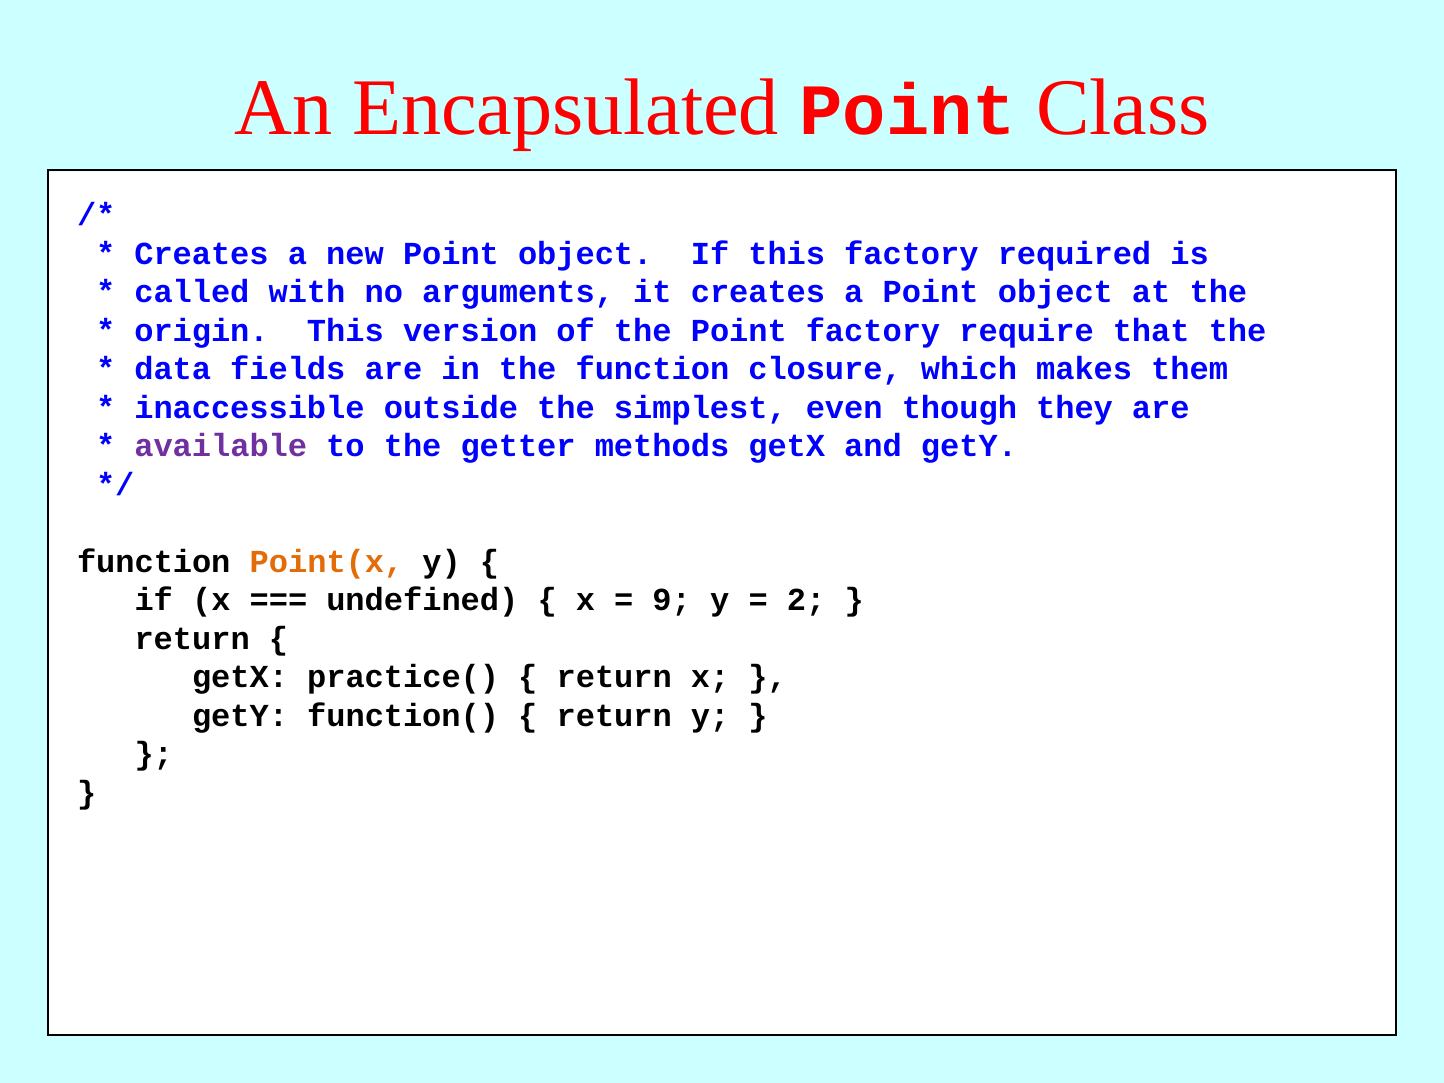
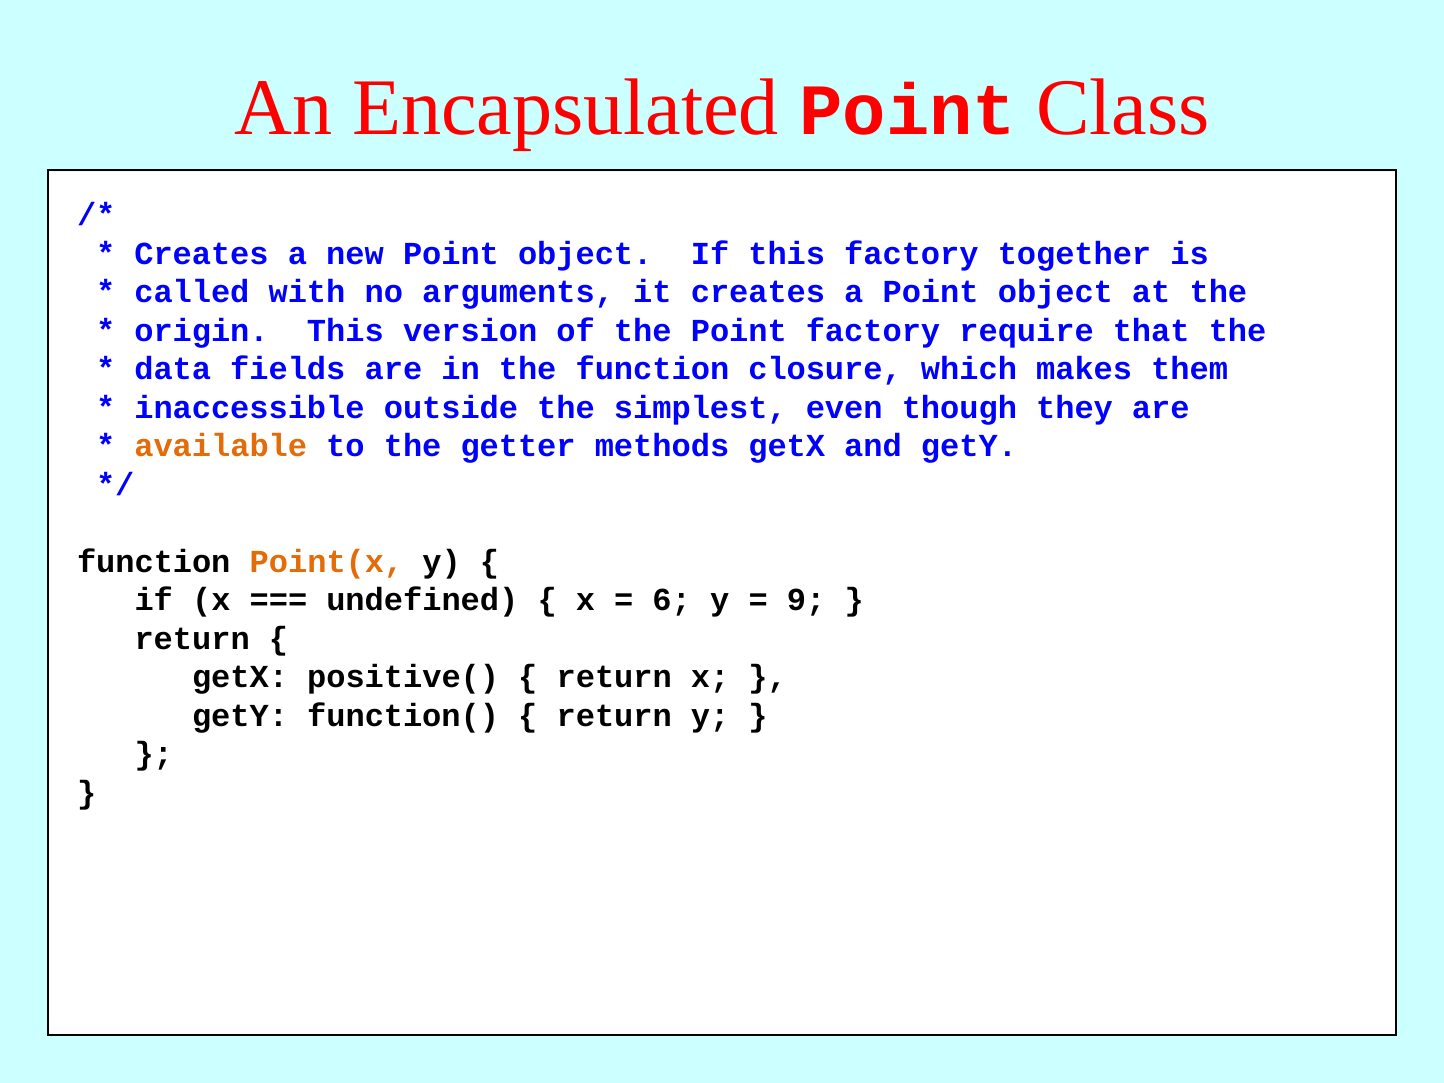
required: required -> together
available colour: purple -> orange
9: 9 -> 6
2: 2 -> 9
practice(: practice( -> positive(
